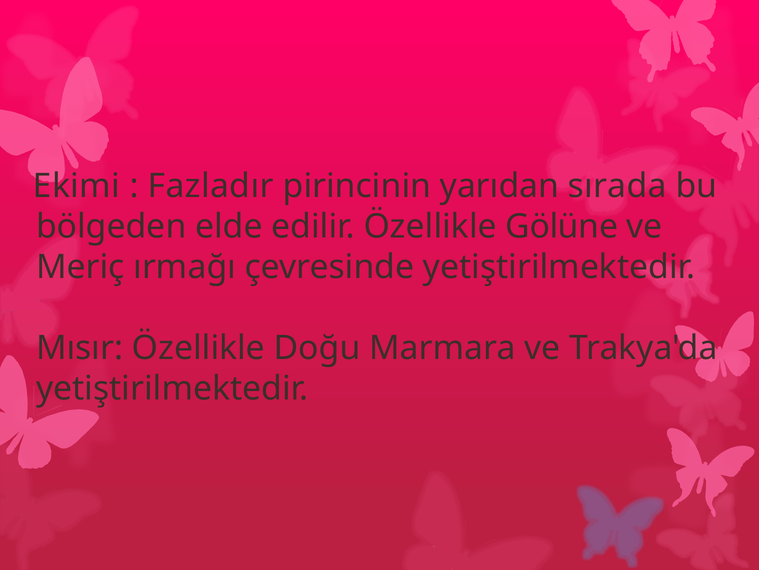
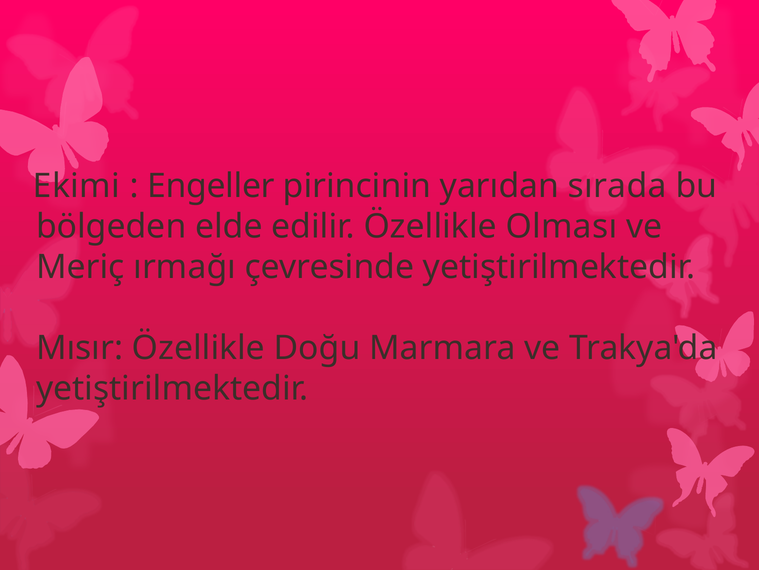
Fazladır: Fazladır -> Engeller
Gölüne: Gölüne -> Olması
